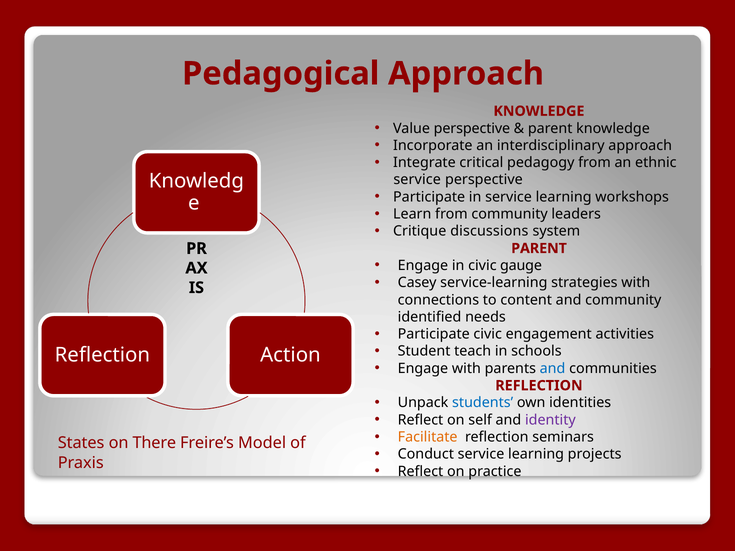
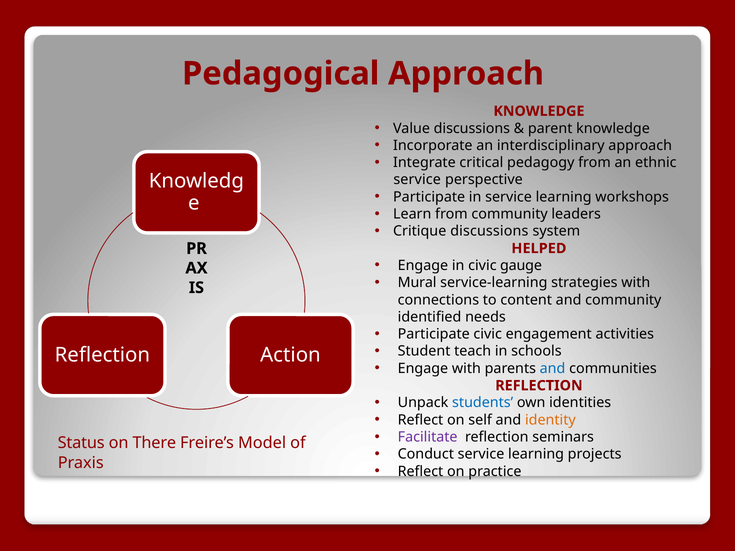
Value perspective: perspective -> discussions
PARENT at (539, 248): PARENT -> HELPED
Casey: Casey -> Mural
identity colour: purple -> orange
Facilitate colour: orange -> purple
States: States -> Status
